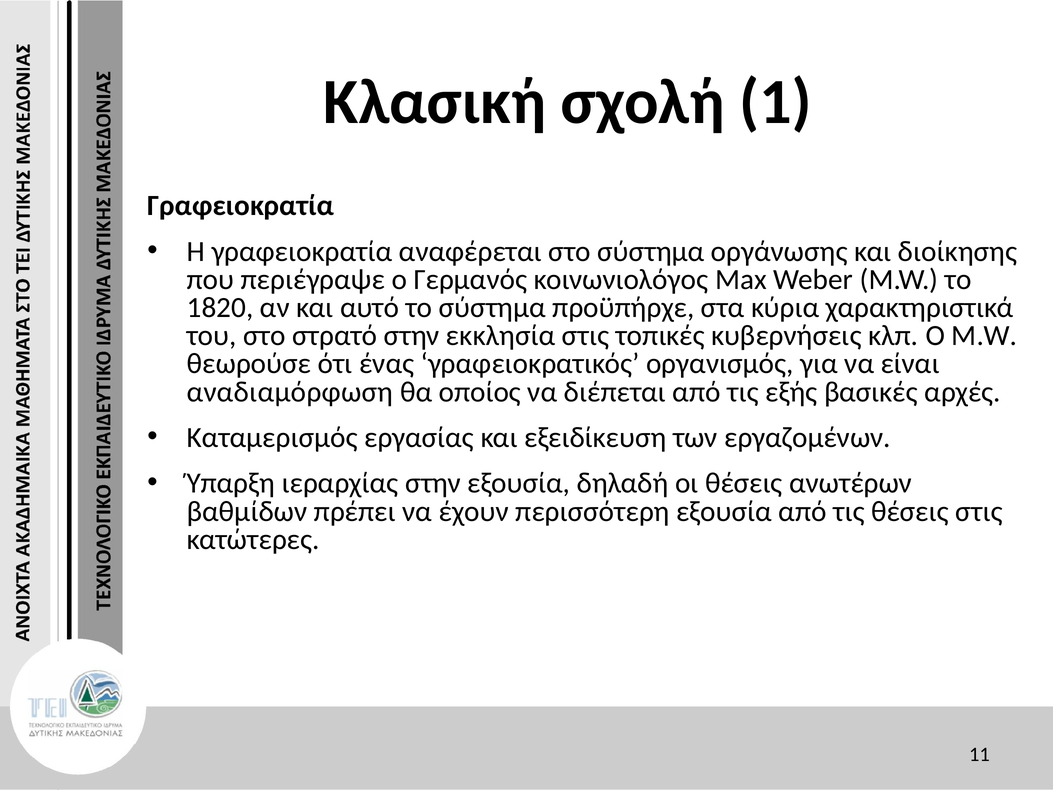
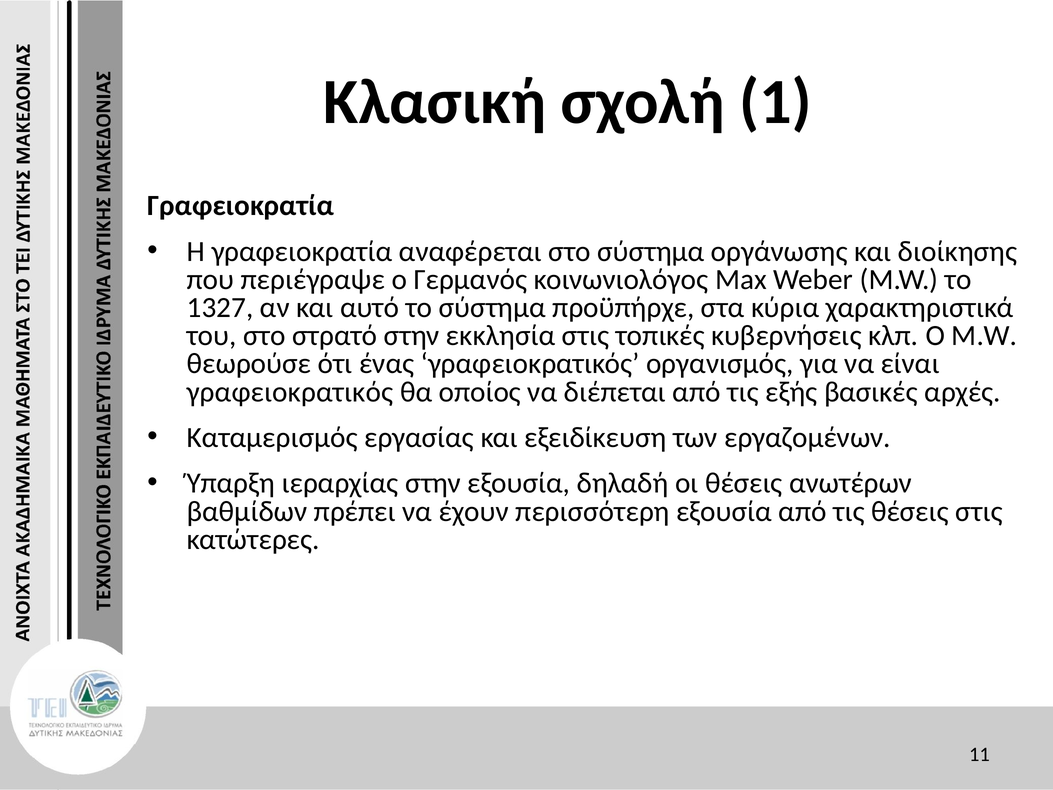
1820: 1820 -> 1327
αναδιαμόρφωση at (290, 392): αναδιαμόρφωση -> γραφειοκρατικός
